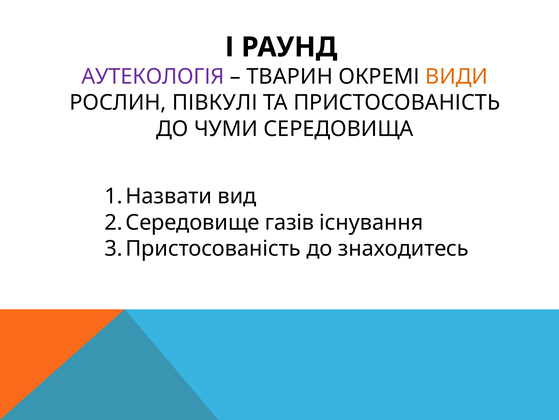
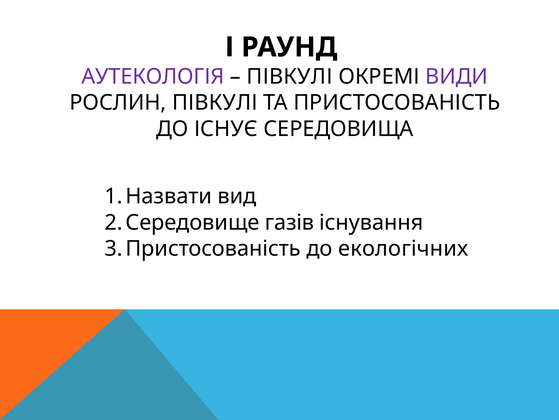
ТВАРИН at (290, 76): ТВАРИН -> ПІВКУЛІ
ВИДИ colour: orange -> purple
ЧУМИ: ЧУМИ -> ІСНУЄ
знаходитесь: знаходитесь -> екологічних
